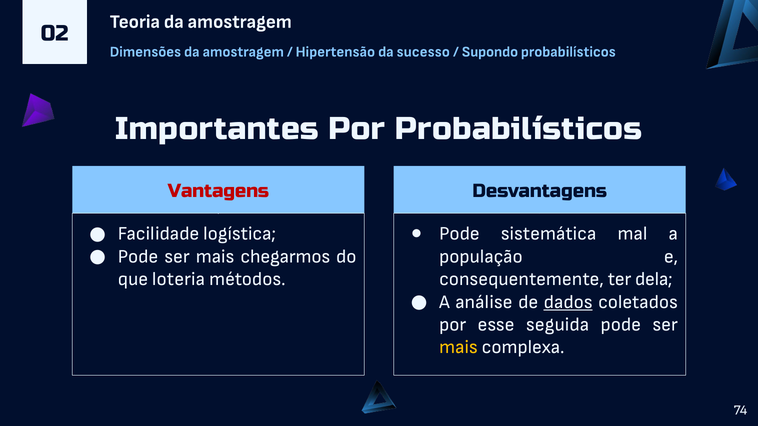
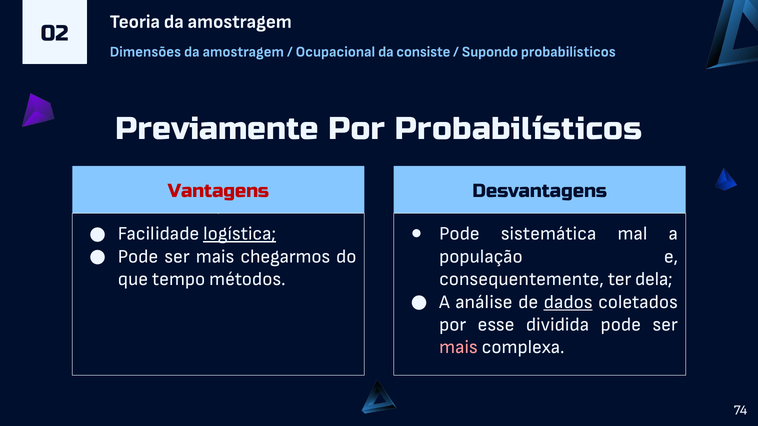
Hipertensão: Hipertensão -> Ocupacional
sucesso: sucesso -> consiste
Importantes: Importantes -> Previamente
logística underline: none -> present
loteria: loteria -> tempo
seguida: seguida -> dividida
mais at (458, 348) colour: yellow -> pink
